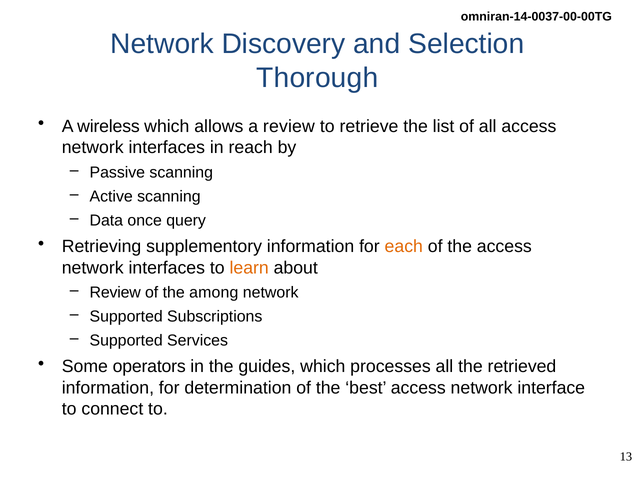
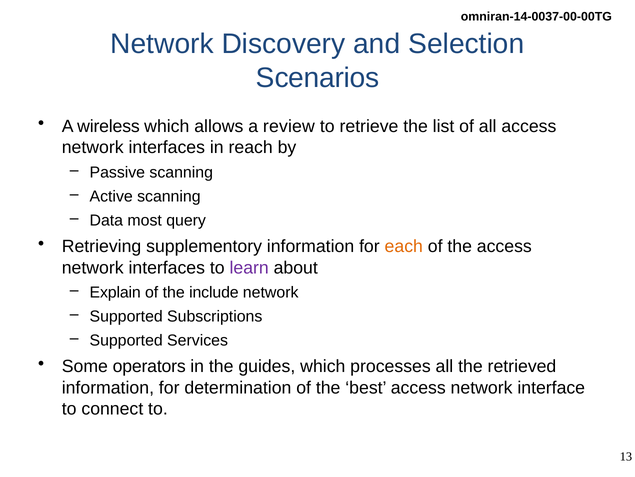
Thorough: Thorough -> Scenarios
once: once -> most
learn colour: orange -> purple
Review at (115, 292): Review -> Explain
among: among -> include
